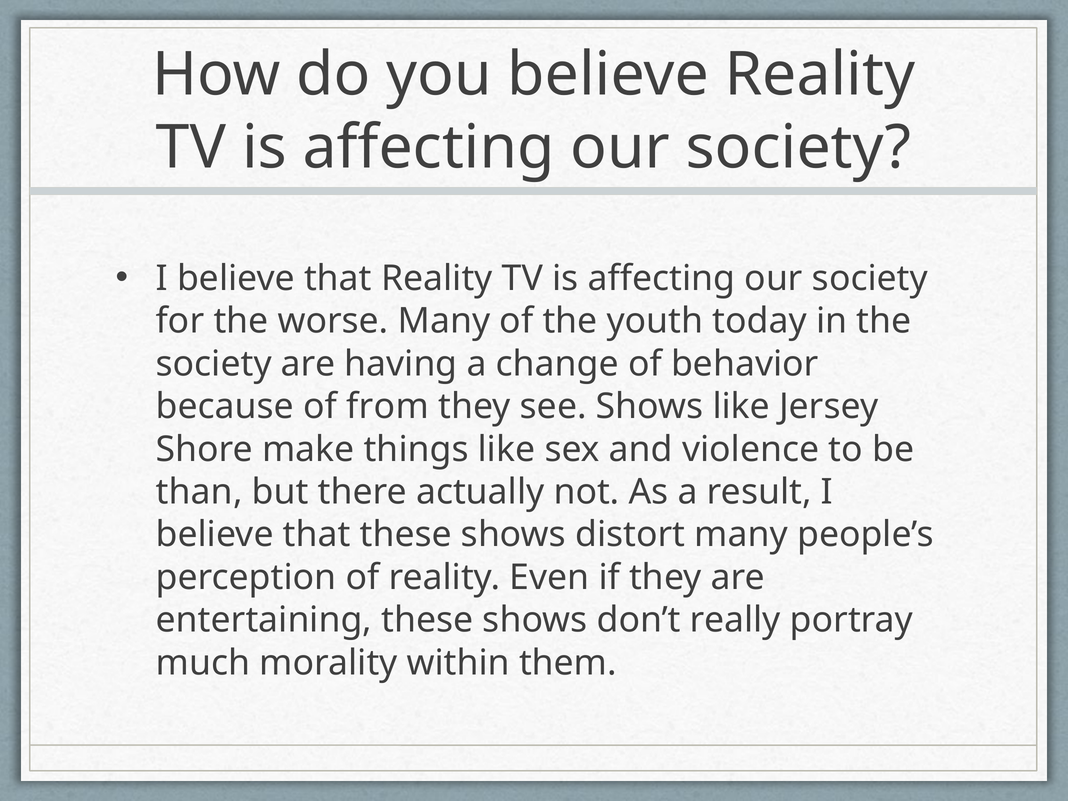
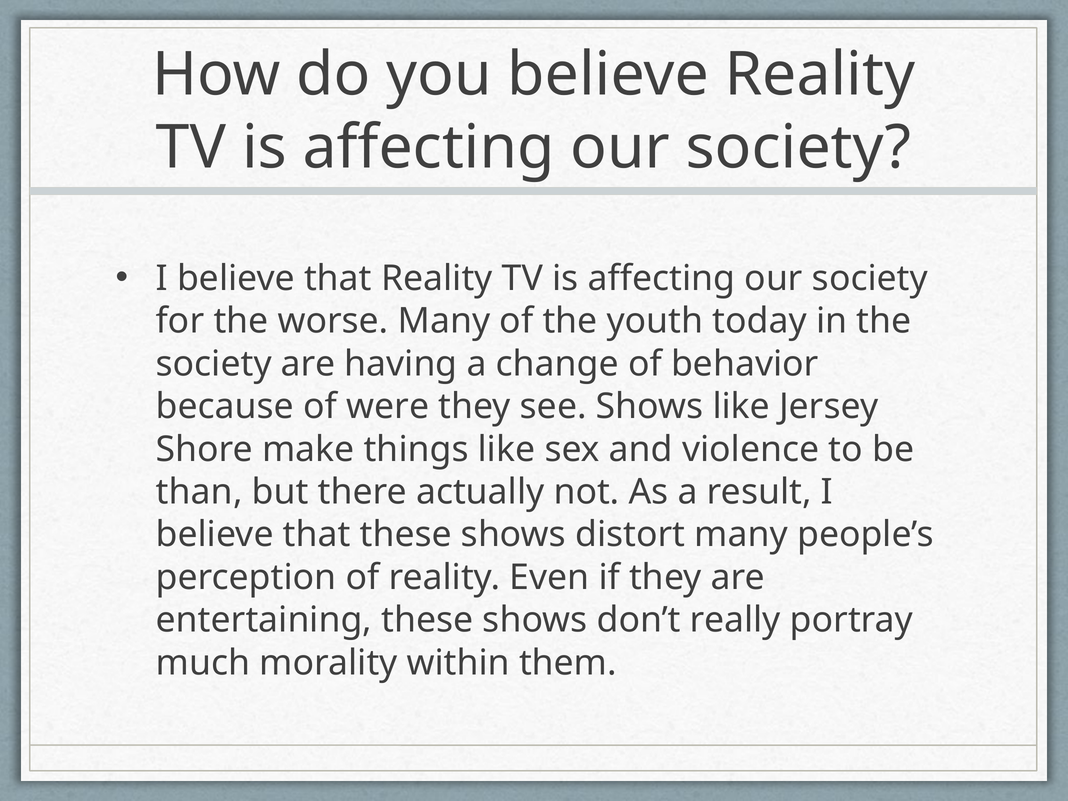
from: from -> were
